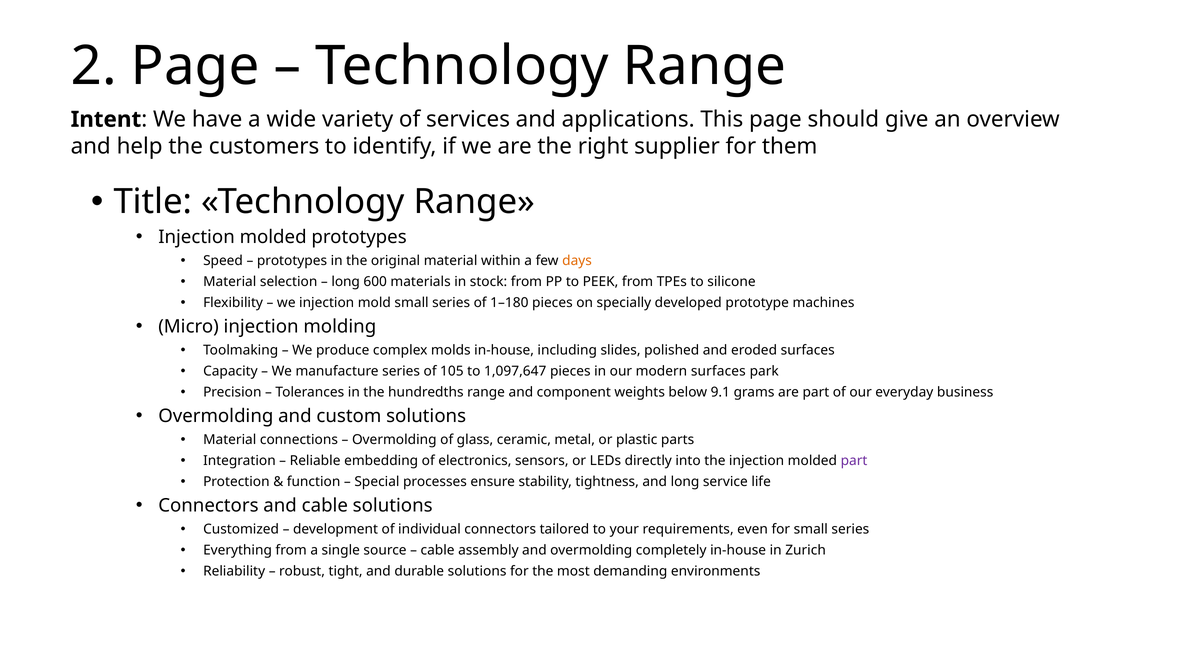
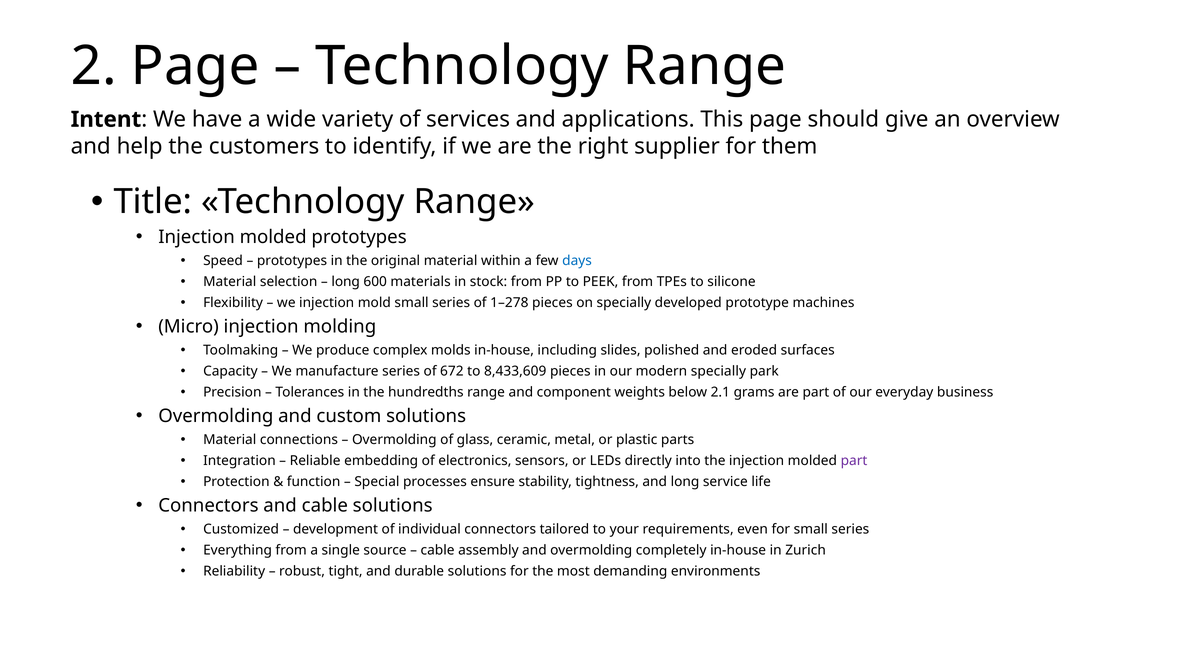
days colour: orange -> blue
1–180: 1–180 -> 1–278
105: 105 -> 672
1,097,647: 1,097,647 -> 8,433,609
modern surfaces: surfaces -> specially
9.1: 9.1 -> 2.1
